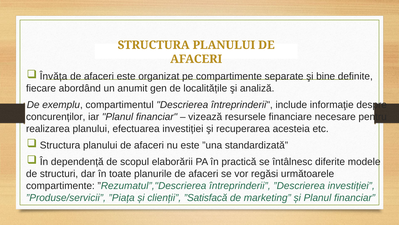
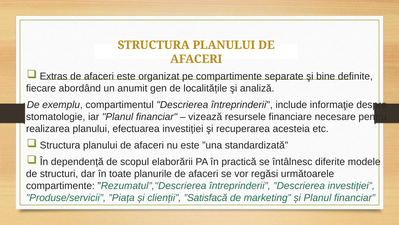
Învăța: Învăța -> Extras
concurenților: concurenților -> stomatologie
